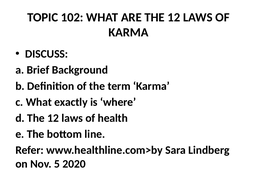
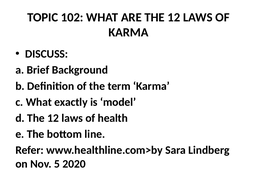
where: where -> model
